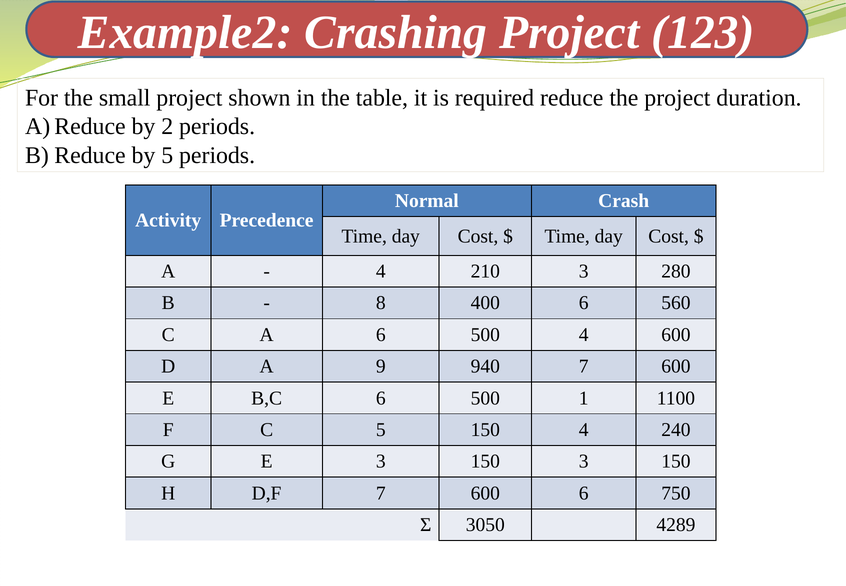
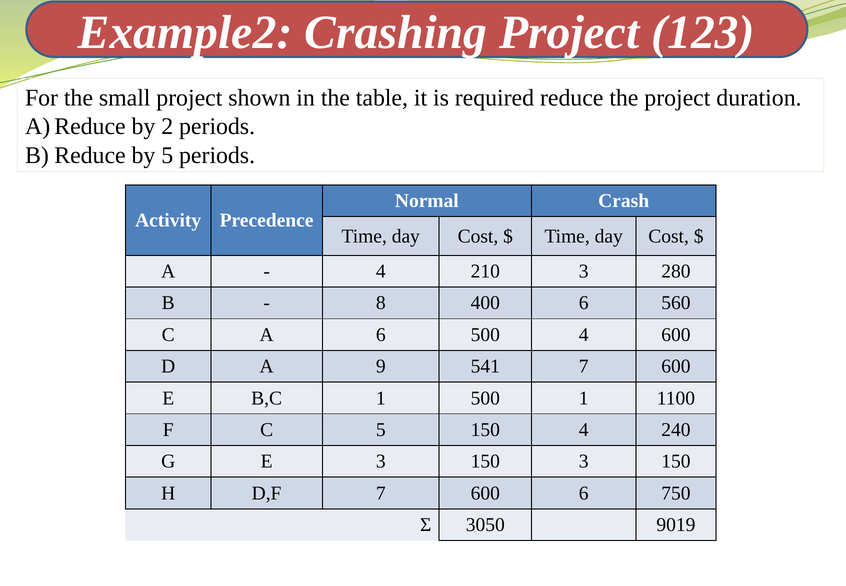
940: 940 -> 541
B,C 6: 6 -> 1
4289: 4289 -> 9019
